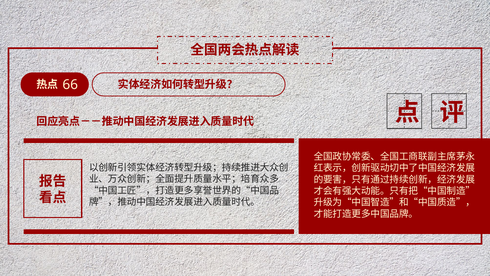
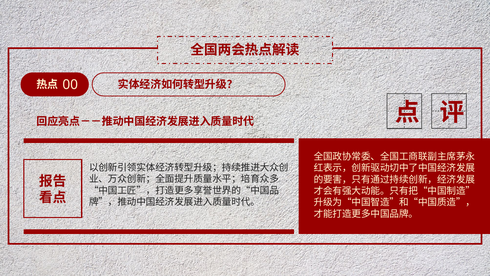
66: 66 -> 00
